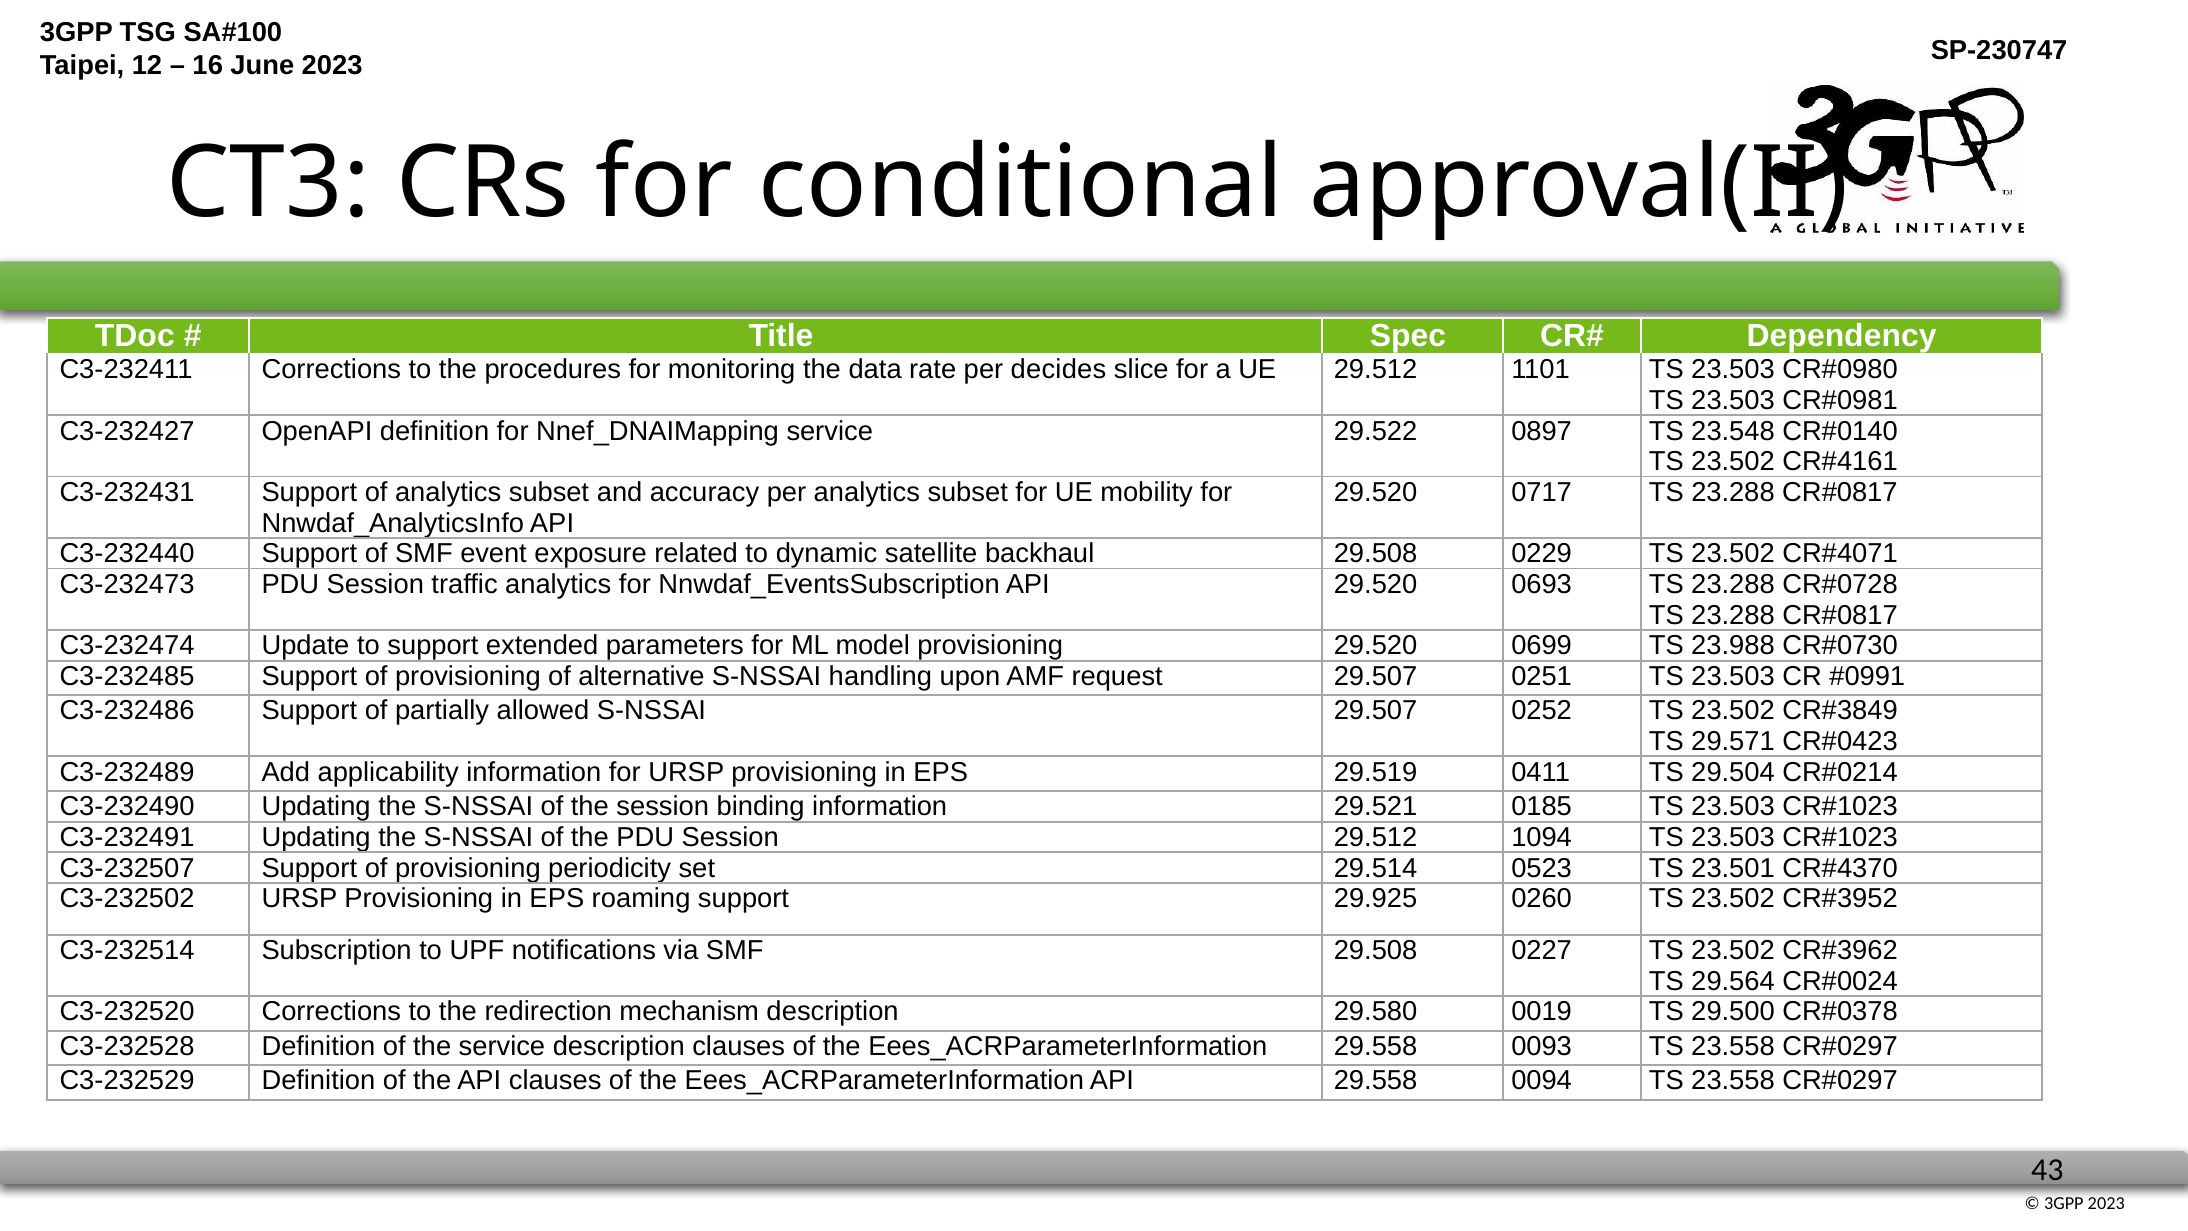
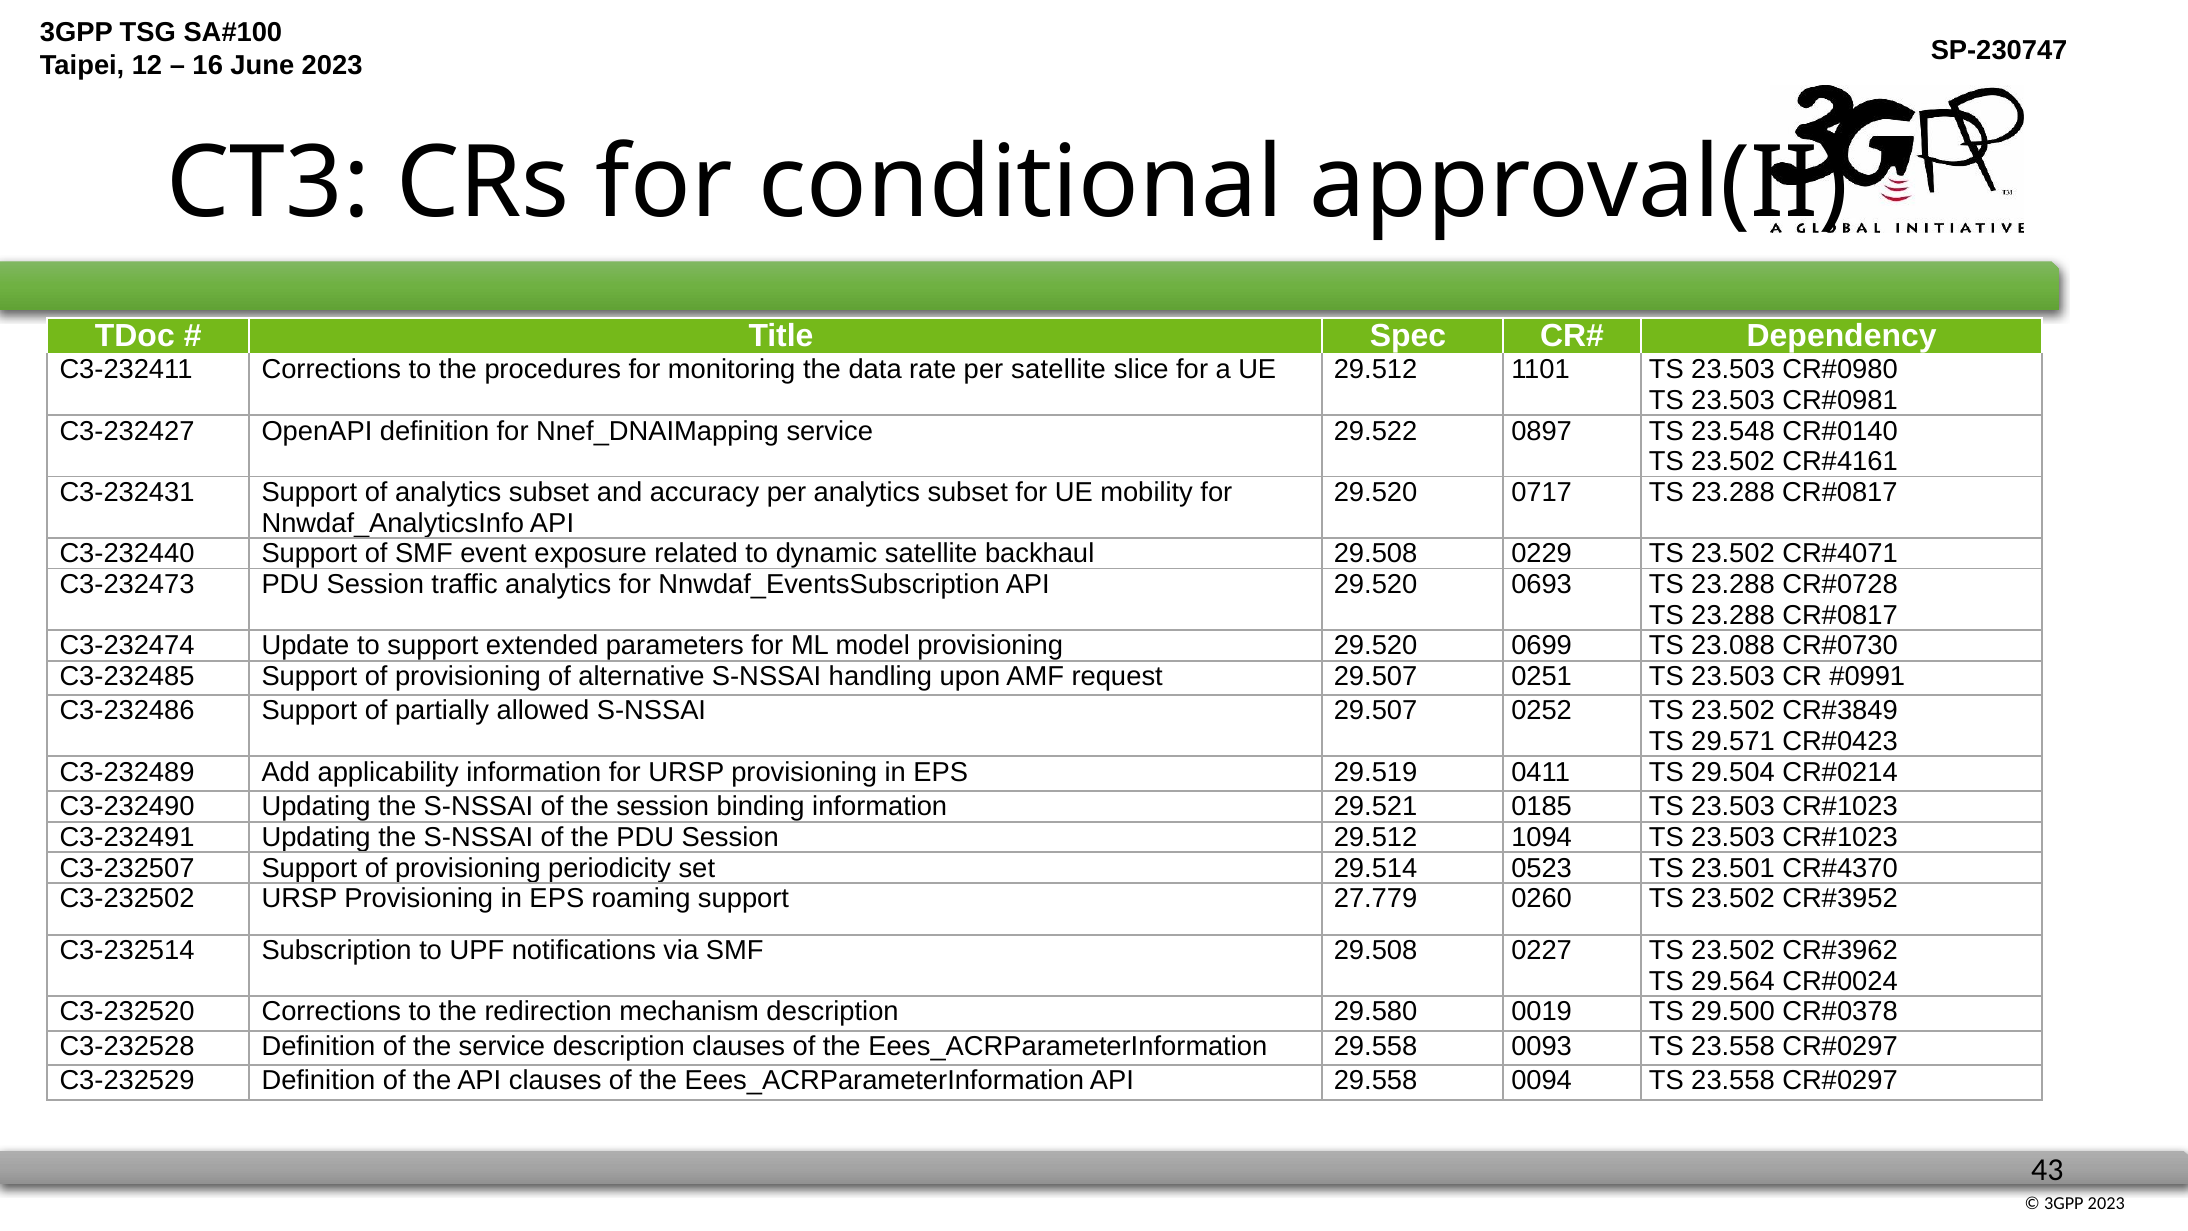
per decides: decides -> satellite
23.988: 23.988 -> 23.088
29.925: 29.925 -> 27.779
